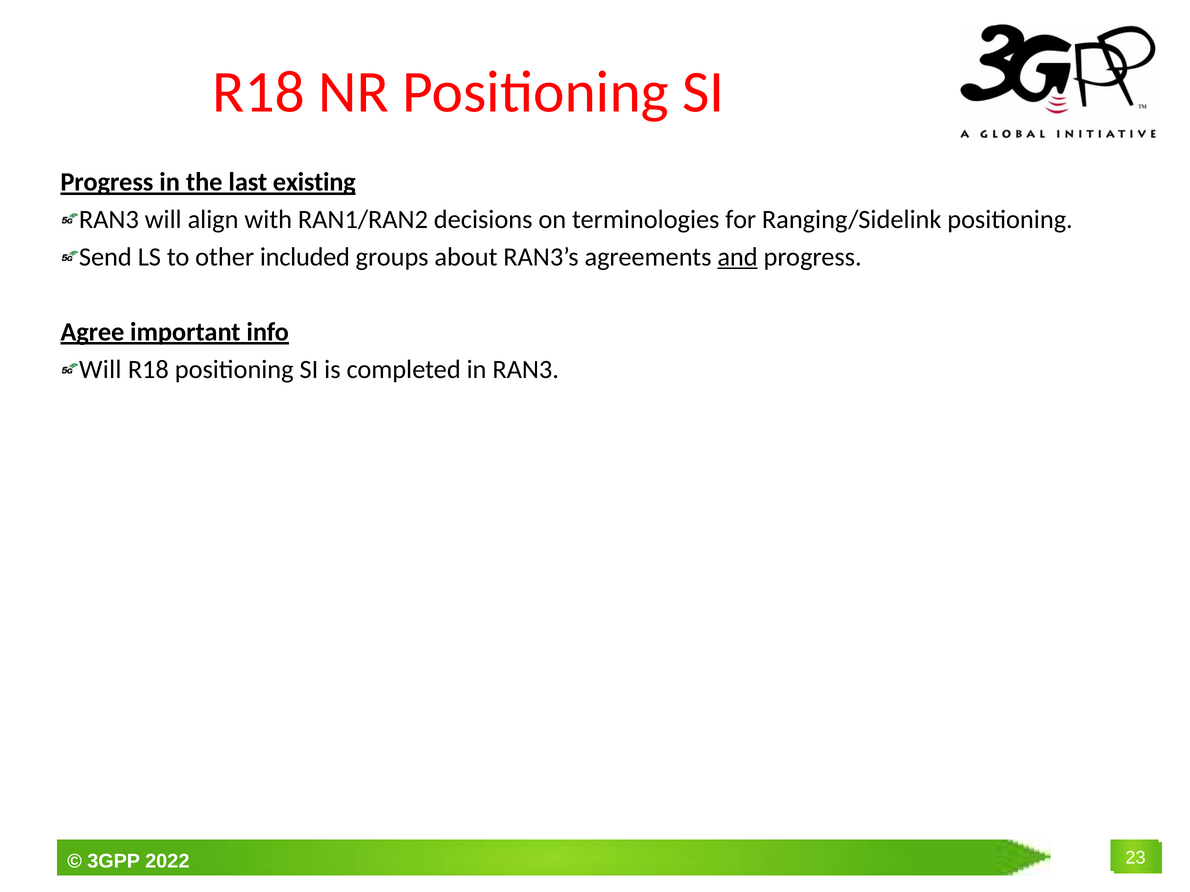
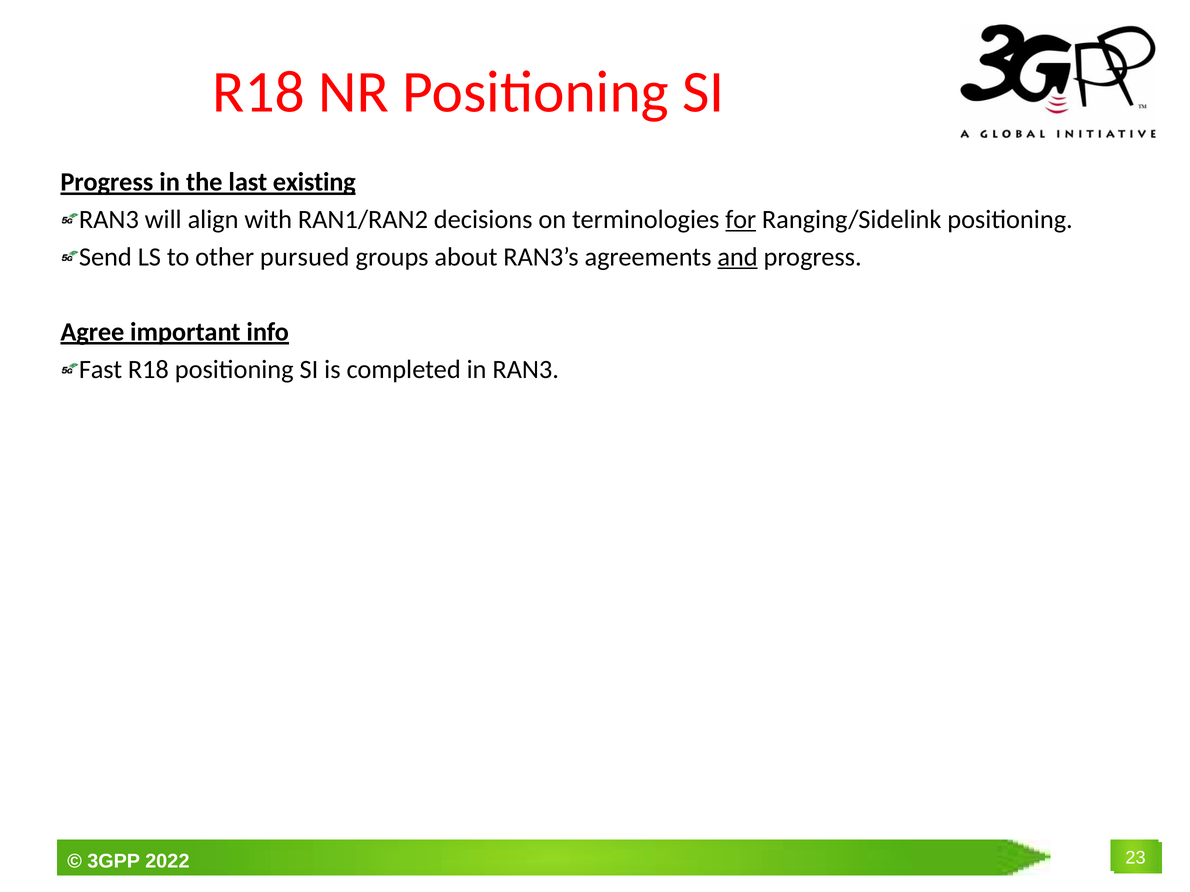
for underline: none -> present
included: included -> pursued
Will at (100, 370): Will -> Fast
